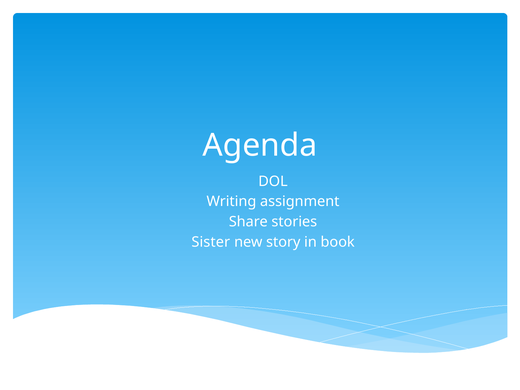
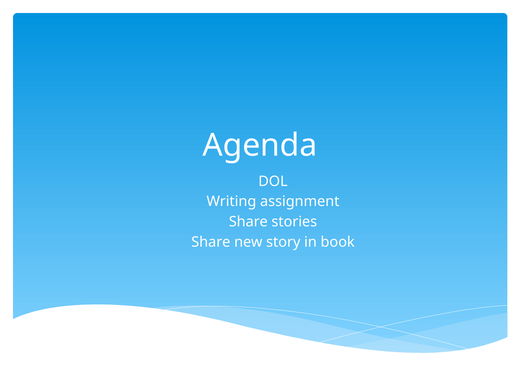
Sister at (211, 242): Sister -> Share
